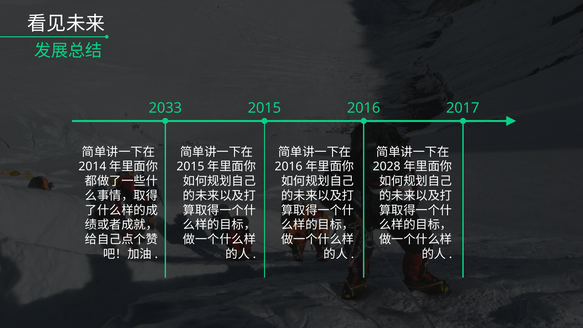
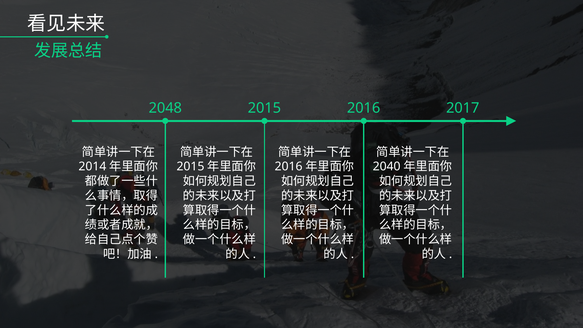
2033: 2033 -> 2048
2028: 2028 -> 2040
